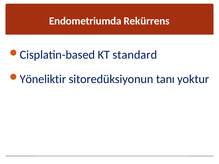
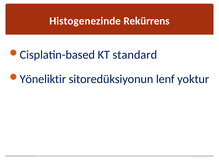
Endometriumda: Endometriumda -> Histogenezinde
tanı: tanı -> lenf
